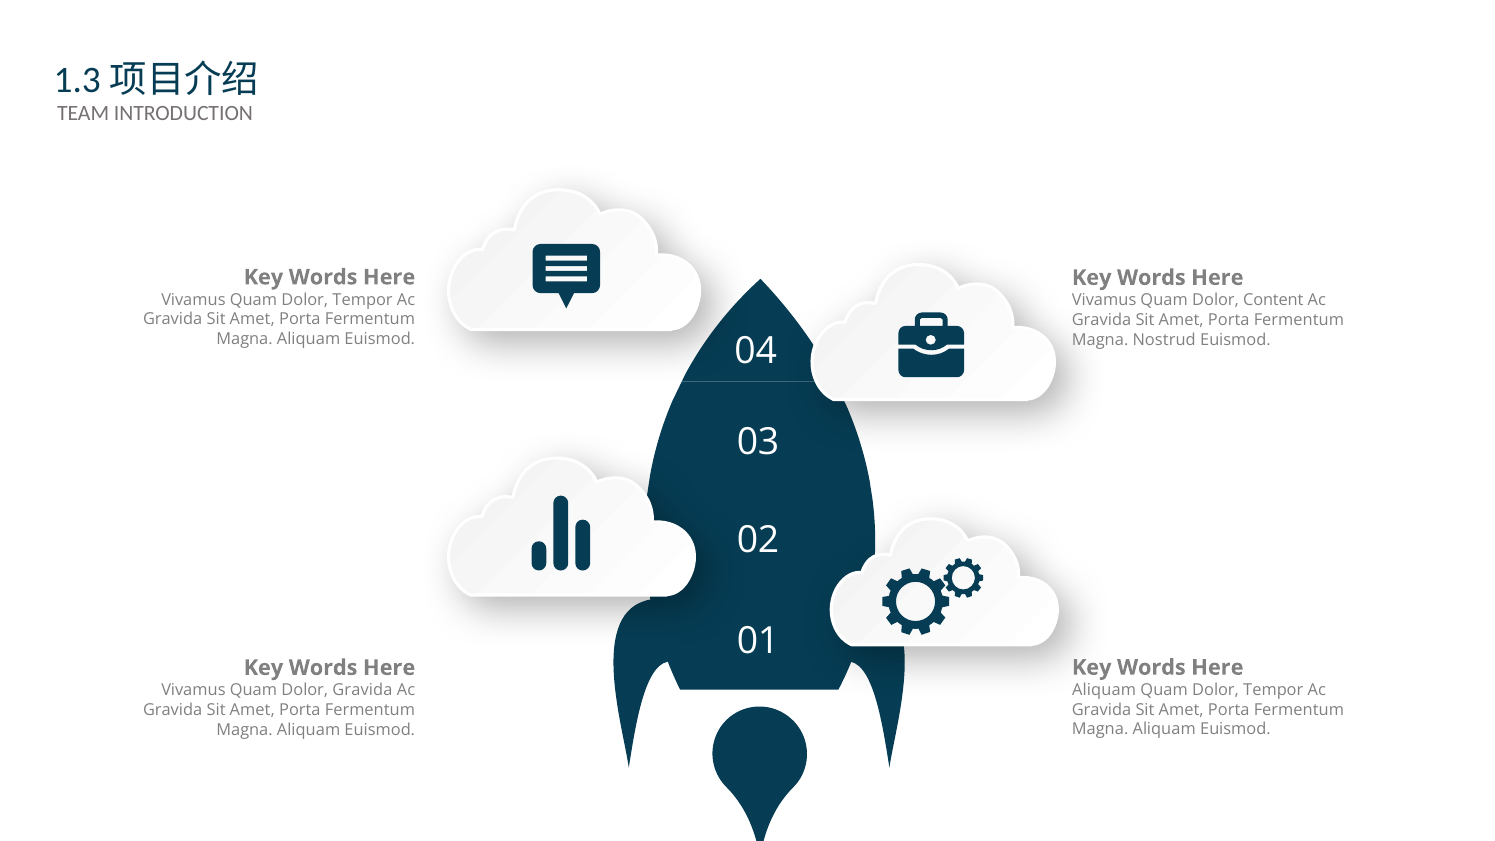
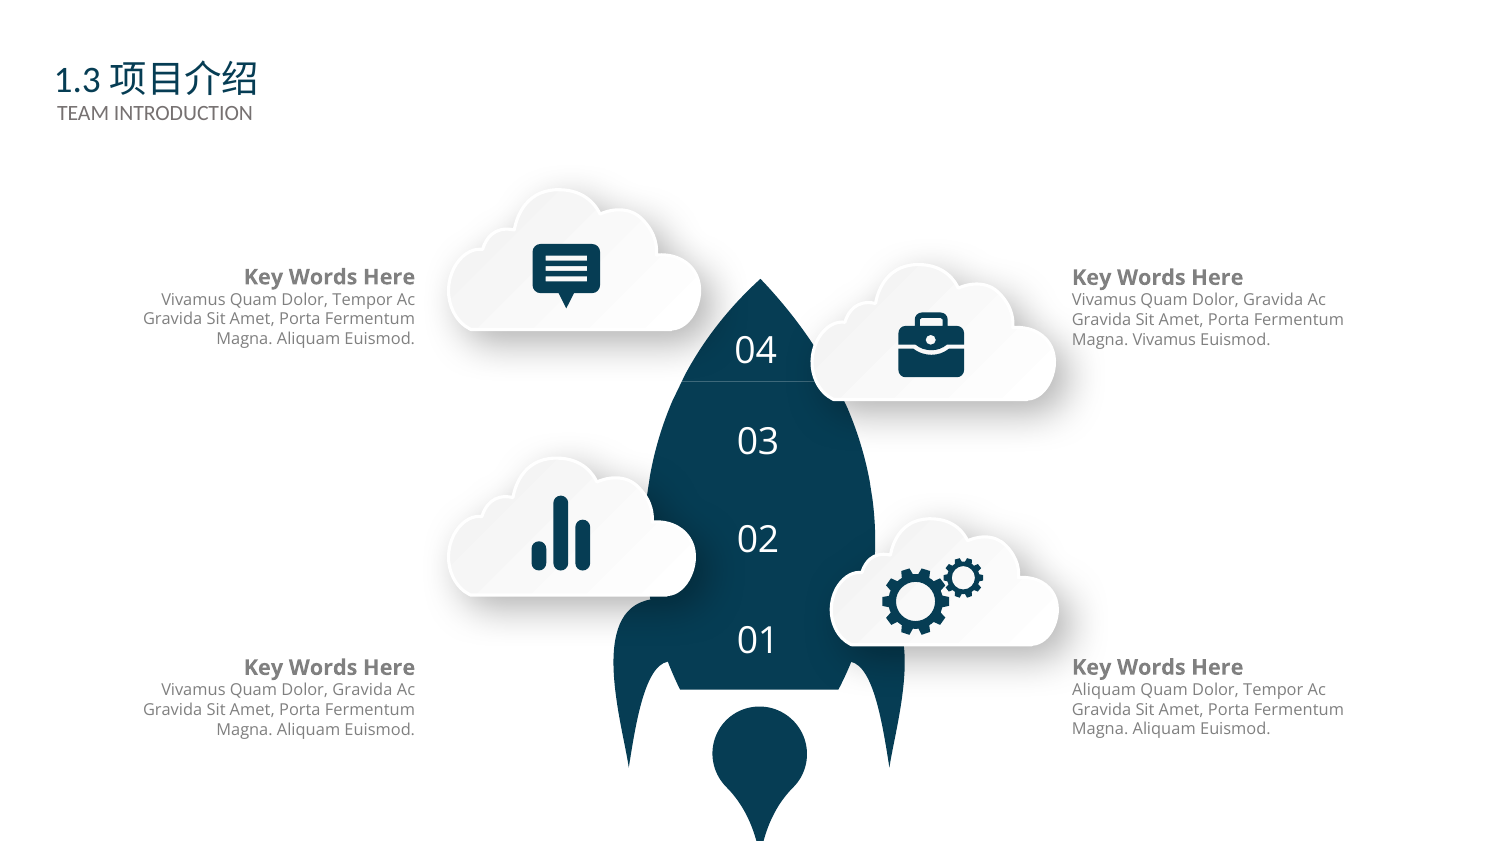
Content at (1273, 300): Content -> Gravida
Magna Nostrud: Nostrud -> Vivamus
